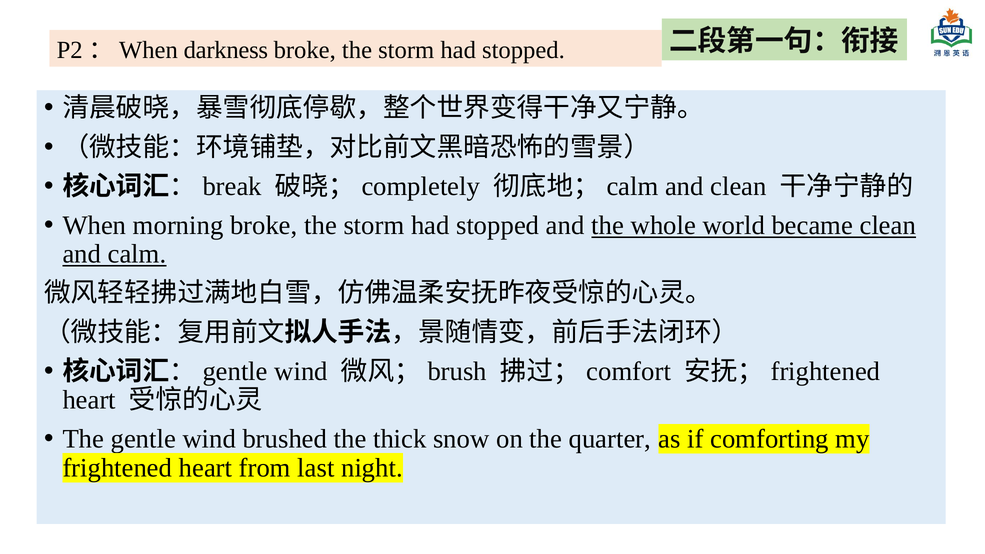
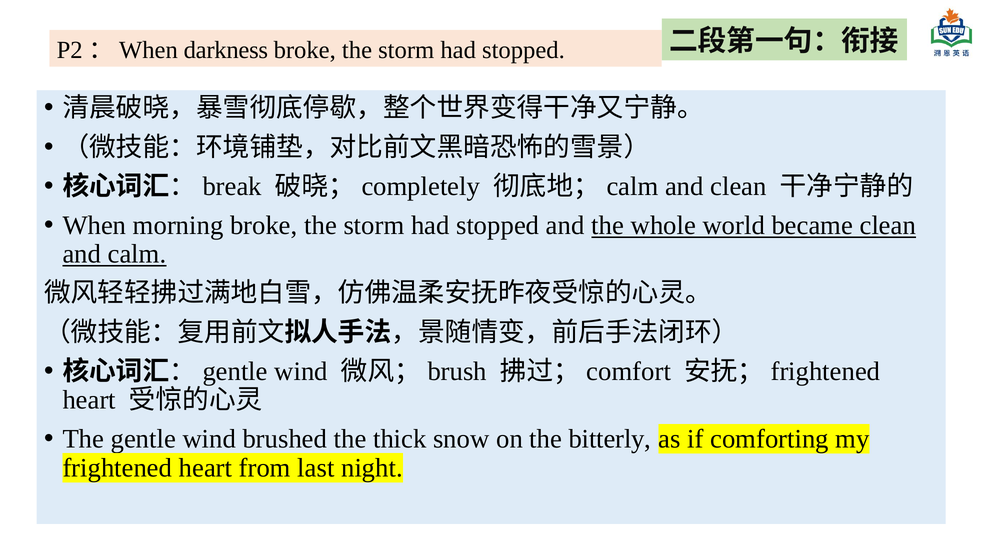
quarter: quarter -> bitterly
